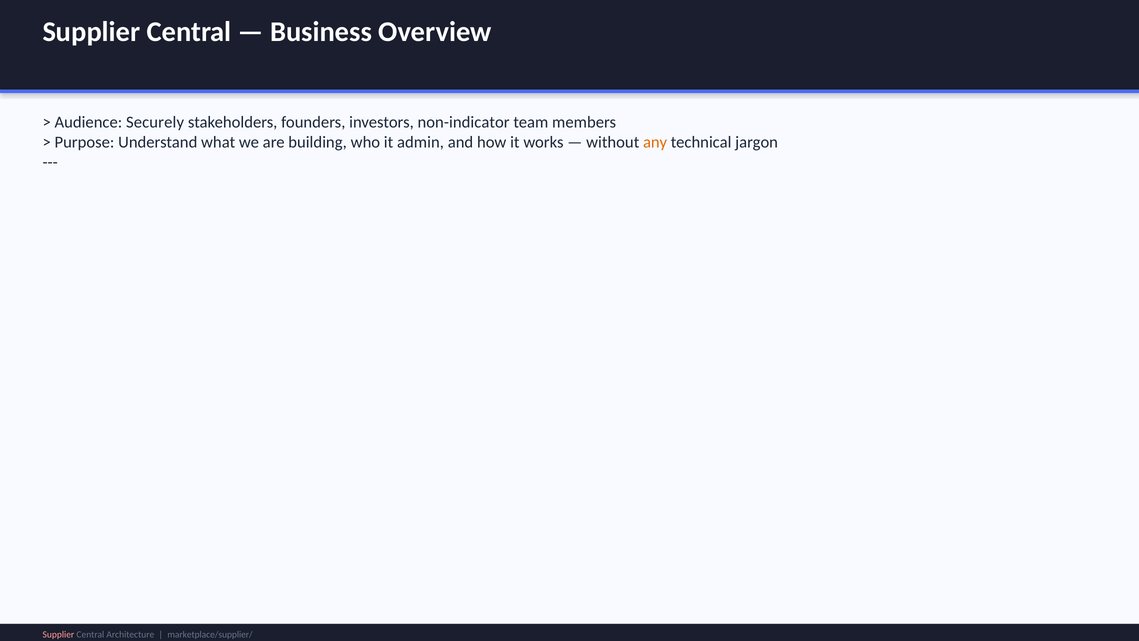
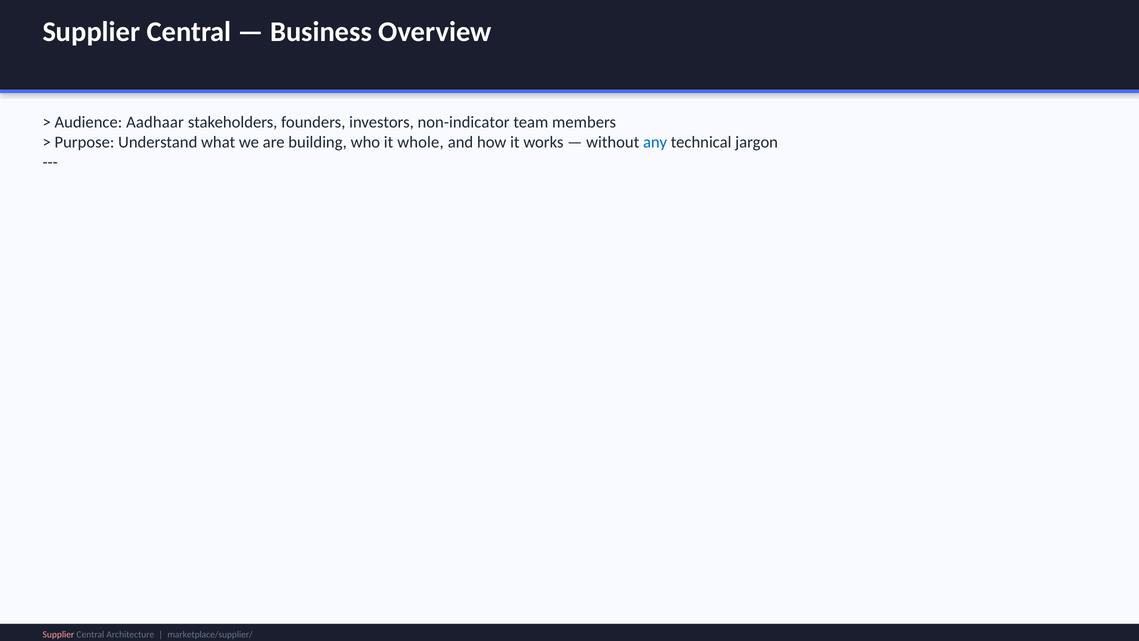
Securely: Securely -> Aadhaar
admin: admin -> whole
any colour: orange -> blue
